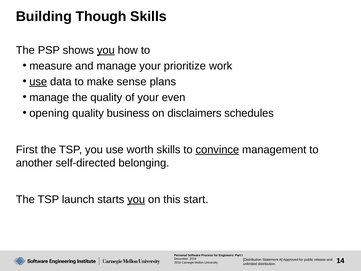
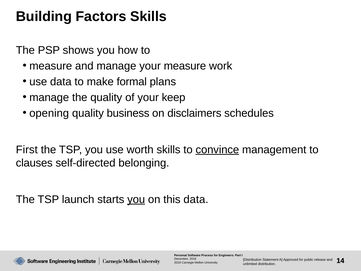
Though: Though -> Factors
you at (106, 50) underline: present -> none
your prioritize: prioritize -> measure
use at (38, 82) underline: present -> none
sense: sense -> formal
even: even -> keep
another: another -> clauses
this start: start -> data
